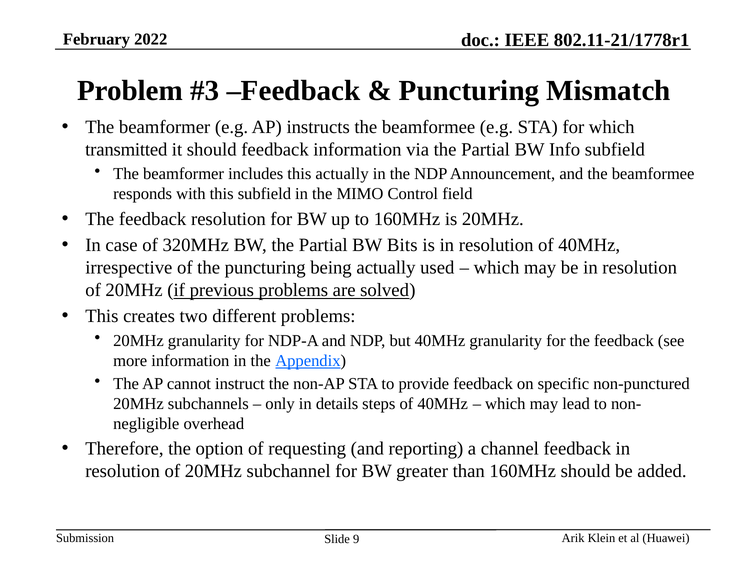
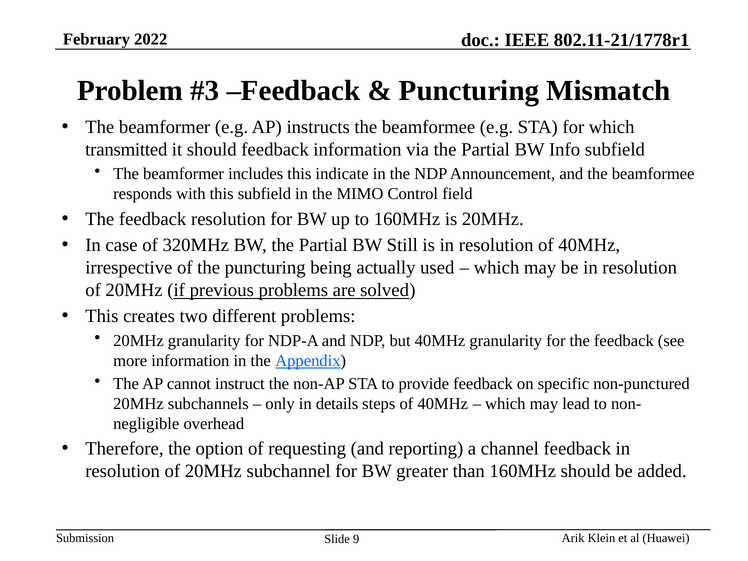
this actually: actually -> indicate
Bits: Bits -> Still
